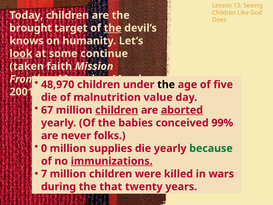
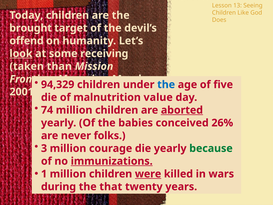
the at (113, 28) underline: present -> none
knows: knows -> offend
continue: continue -> receiving
faith: faith -> than
48,970: 48,970 -> 94,329
the at (166, 84) colour: black -> blue
67: 67 -> 74
children at (117, 110) underline: present -> none
99%: 99% -> 26%
0: 0 -> 3
supplies: supplies -> courage
7: 7 -> 1
were underline: none -> present
